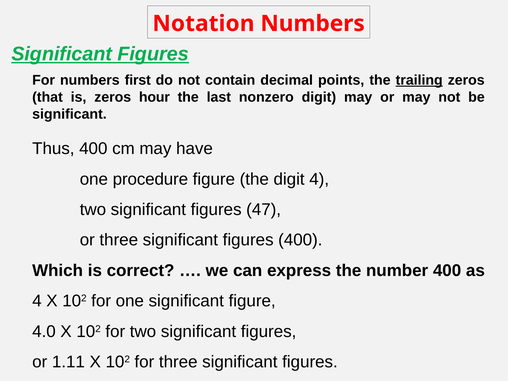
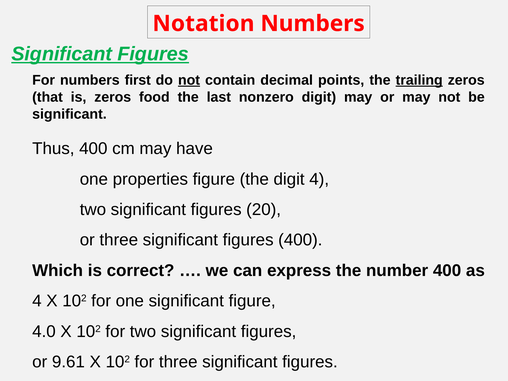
not at (189, 80) underline: none -> present
hour: hour -> food
procedure: procedure -> properties
47: 47 -> 20
1.11: 1.11 -> 9.61
